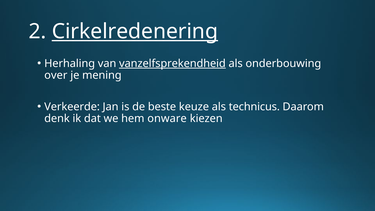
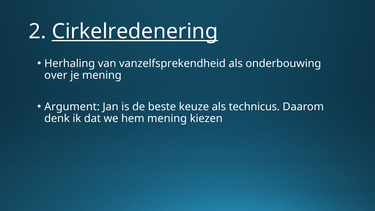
vanzelfsprekendheid underline: present -> none
Verkeerde: Verkeerde -> Argument
hem onware: onware -> mening
